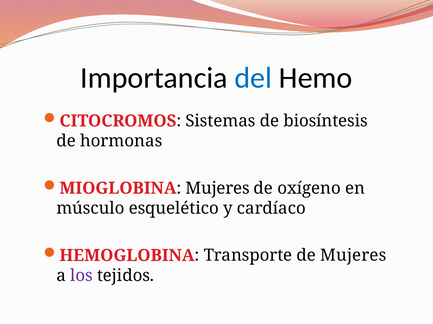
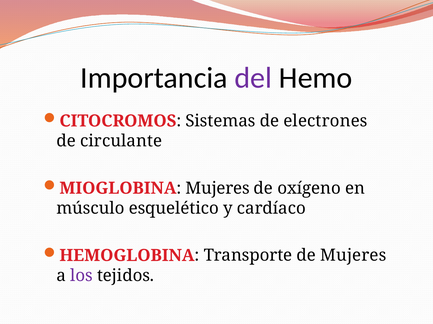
del colour: blue -> purple
biosíntesis: biosíntesis -> electrones
hormonas: hormonas -> circulante
